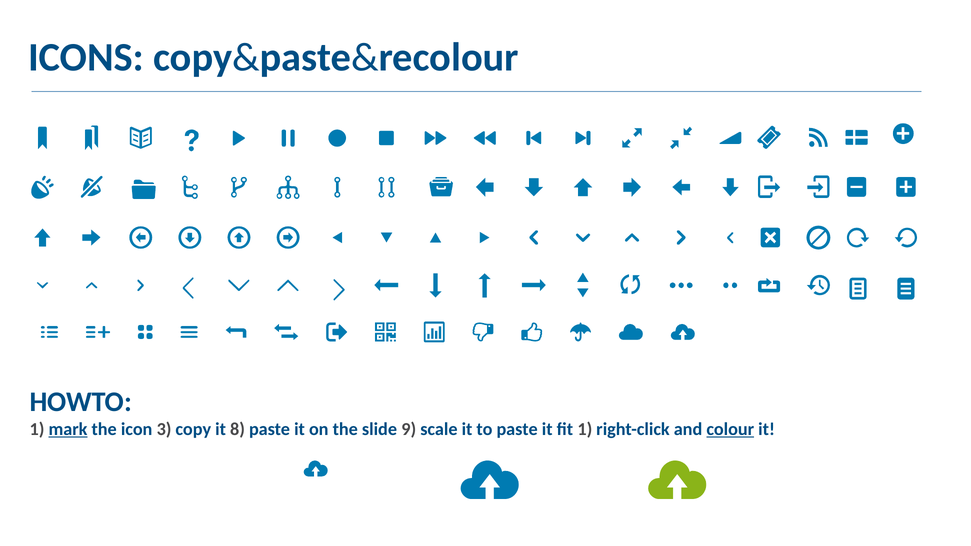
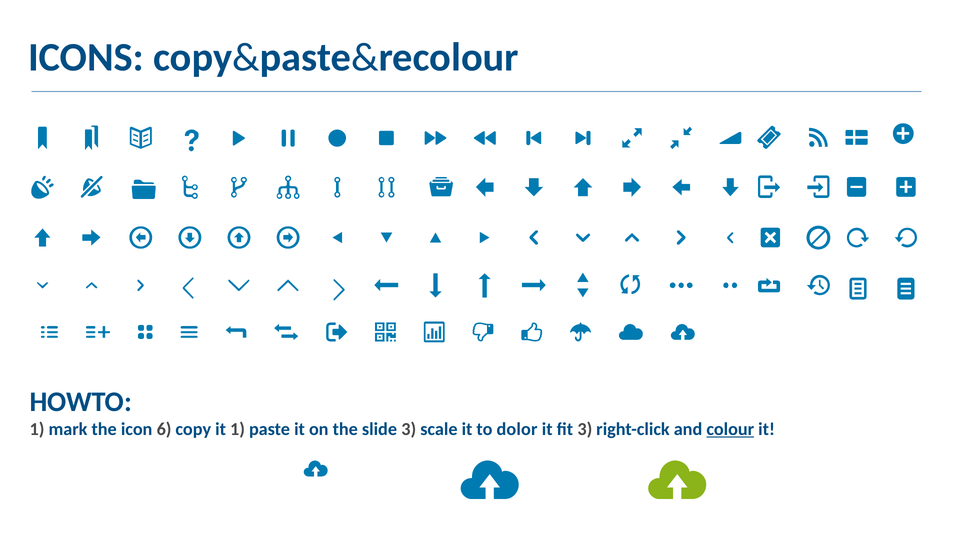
mark underline: present -> none
3: 3 -> 6
it 8: 8 -> 1
slide 9: 9 -> 3
to paste: paste -> dolor
fit 1: 1 -> 3
